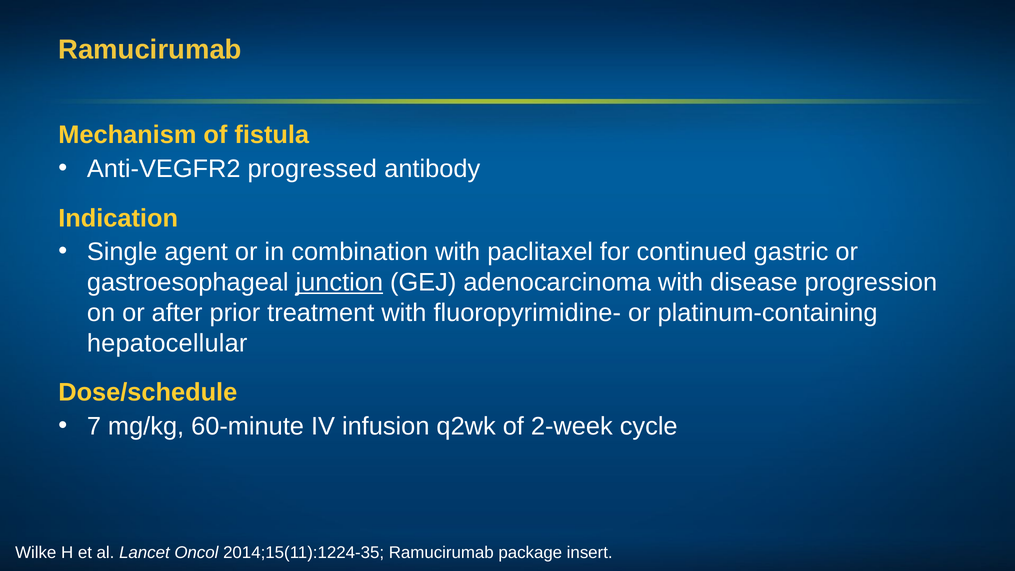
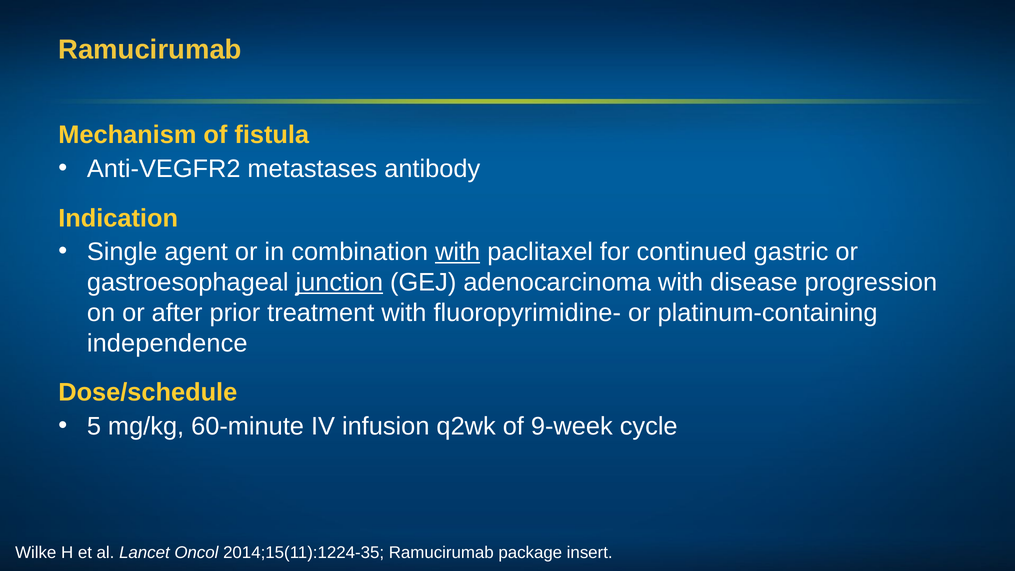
progressed: progressed -> metastases
with at (458, 252) underline: none -> present
hepatocellular: hepatocellular -> independence
7: 7 -> 5
2-week: 2-week -> 9-week
